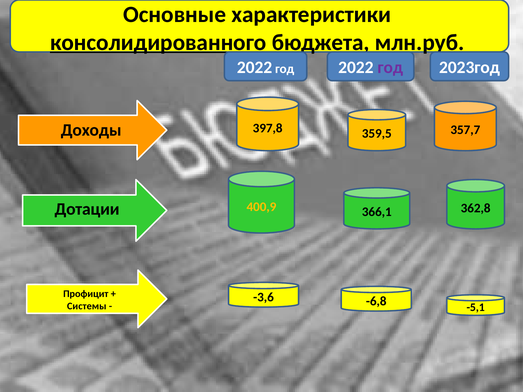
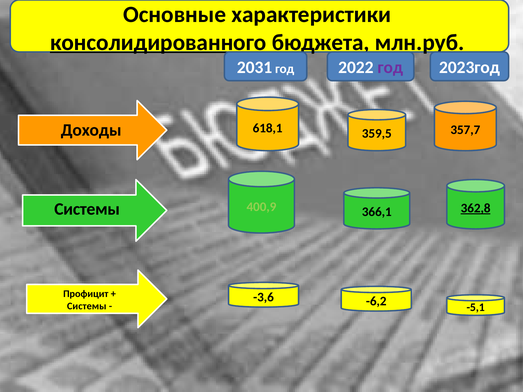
2022 at (255, 68): 2022 -> 2031
397,8: 397,8 -> 618,1
400,9 colour: yellow -> light green
362,8 underline: none -> present
Дотации at (87, 209): Дотации -> Системы
-6,8: -6,8 -> -6,2
